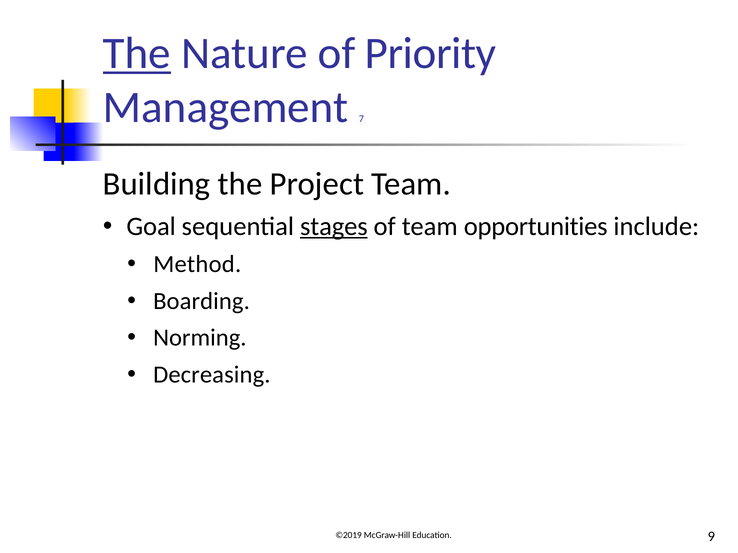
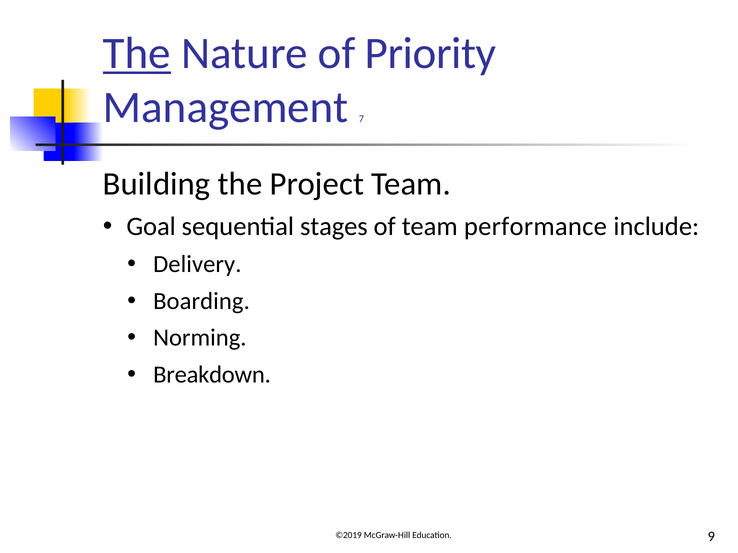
stages underline: present -> none
opportunities: opportunities -> performance
Method: Method -> Delivery
Decreasing: Decreasing -> Breakdown
